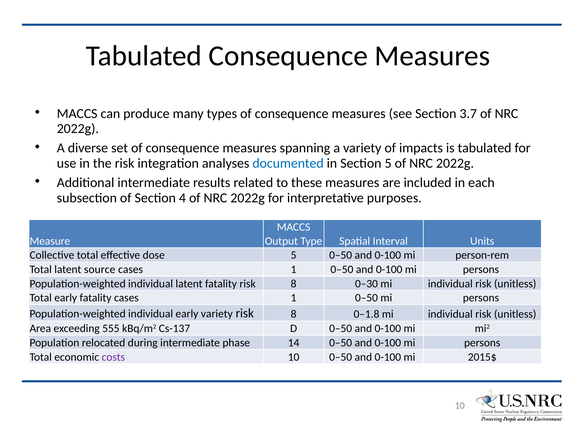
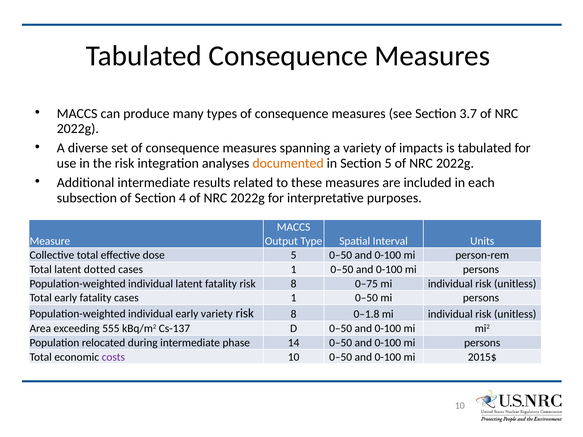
documented colour: blue -> orange
source: source -> dotted
0–30: 0–30 -> 0–75
